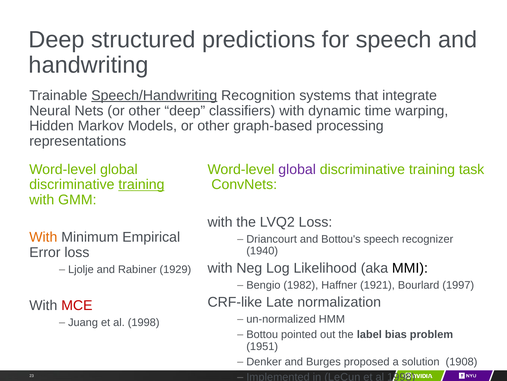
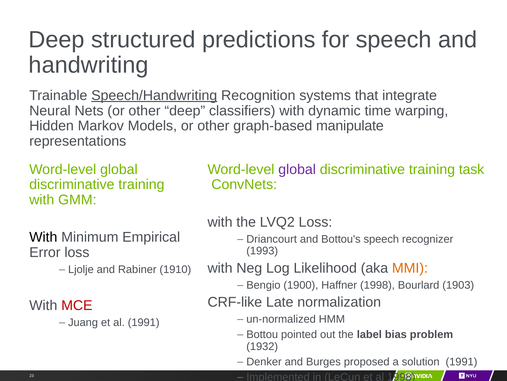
processing: processing -> manipulate
training at (141, 184) underline: present -> none
With at (43, 237) colour: orange -> black
1940: 1940 -> 1993
MMI colour: black -> orange
1929: 1929 -> 1910
1982: 1982 -> 1900
Haffner 1921: 1921 -> 1998
1997: 1997 -> 1903
Juang et al 1998: 1998 -> 1991
1951: 1951 -> 1932
solution 1908: 1908 -> 1991
